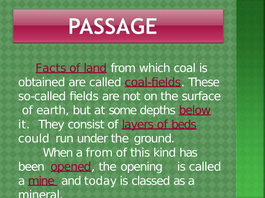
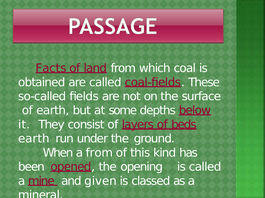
could at (34, 139): could -> earth
today: today -> given
